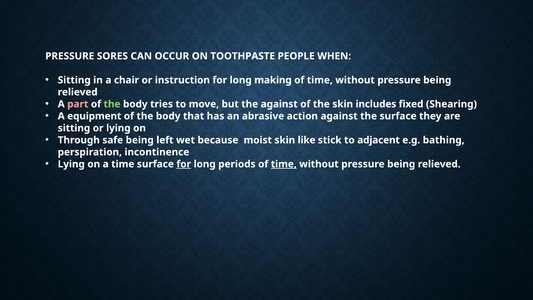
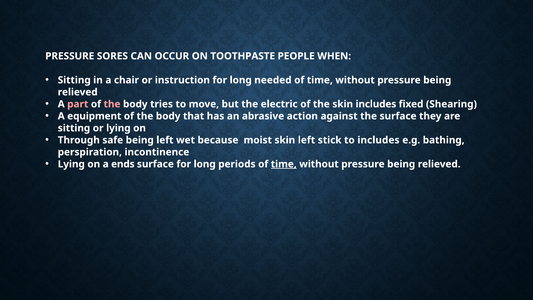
making: making -> needed
the at (112, 104) colour: light green -> pink
the against: against -> electric
skin like: like -> left
to adjacent: adjacent -> includes
a time: time -> ends
for at (184, 164) underline: present -> none
